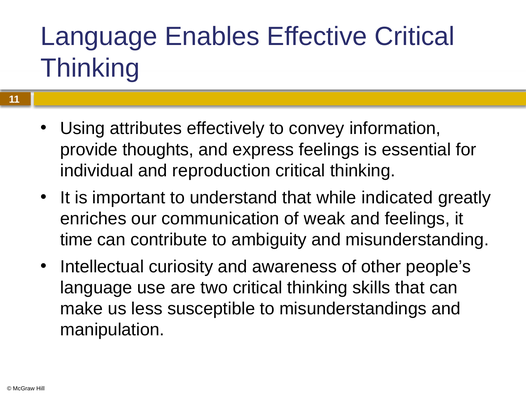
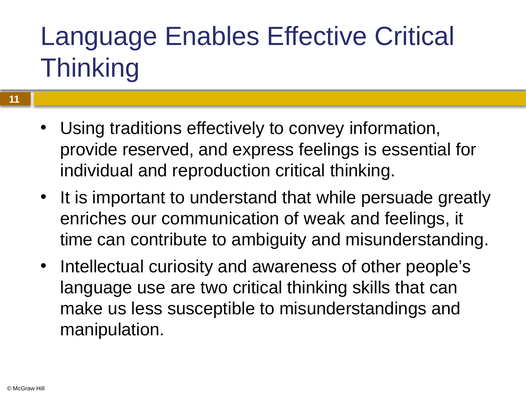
attributes: attributes -> traditions
thoughts: thoughts -> reserved
indicated: indicated -> persuade
